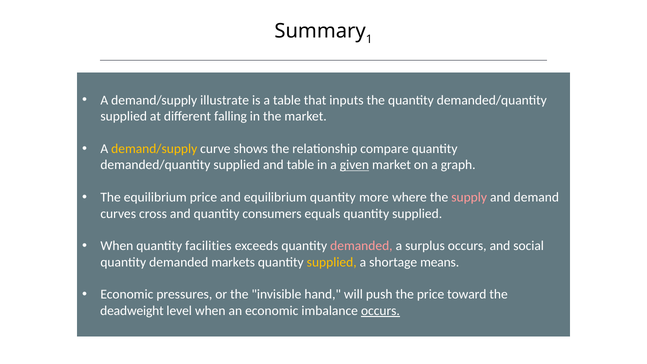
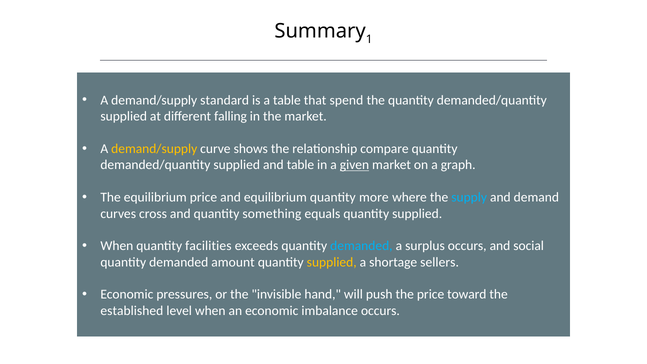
illustrate: illustrate -> standard
inputs: inputs -> spend
supply colour: pink -> light blue
consumers: consumers -> something
demanded at (361, 246) colour: pink -> light blue
markets: markets -> amount
means: means -> sellers
deadweight: deadweight -> established
occurs at (380, 311) underline: present -> none
